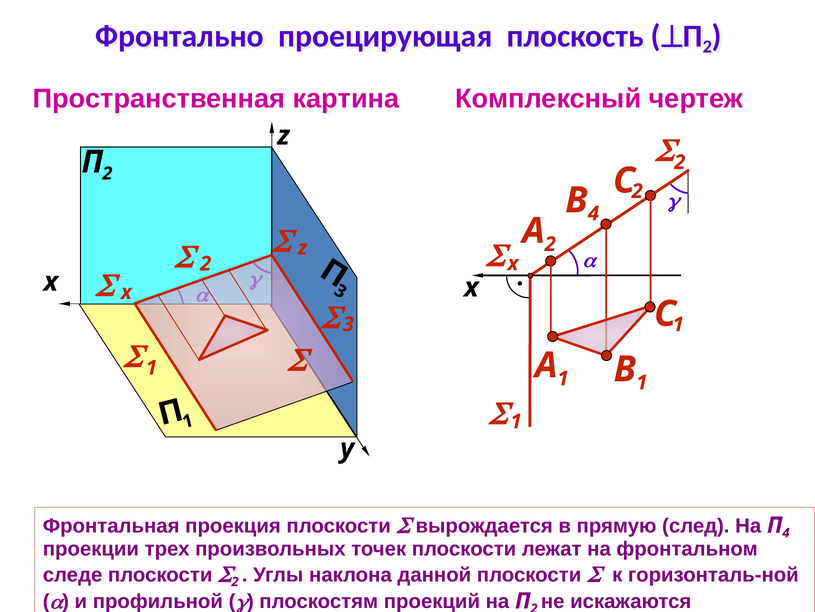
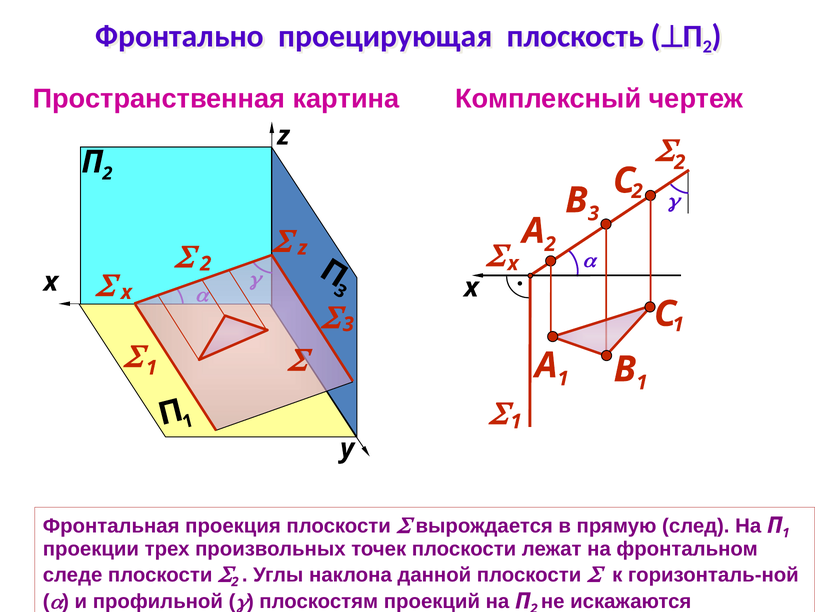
В 4: 4 -> 3
На П 4: 4 -> 1
